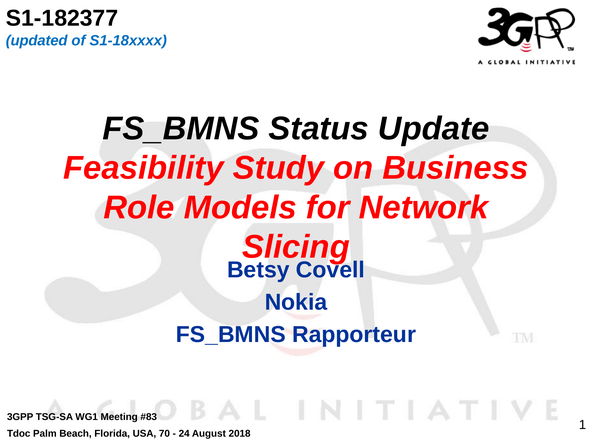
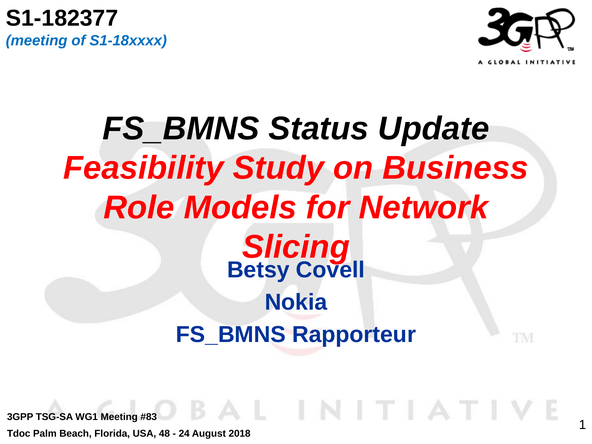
updated at (37, 40): updated -> meeting
70: 70 -> 48
